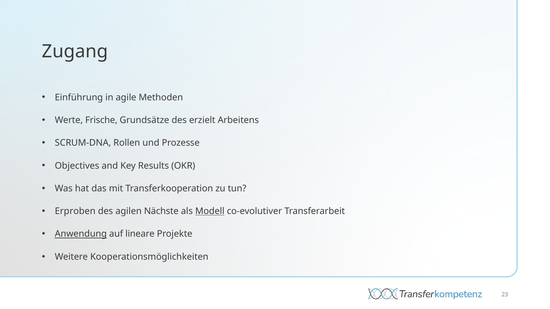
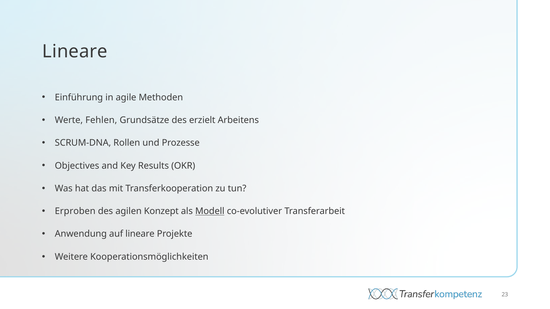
Zugang at (75, 52): Zugang -> Lineare
Frische: Frische -> Fehlen
Nächste: Nächste -> Konzept
Anwendung underline: present -> none
